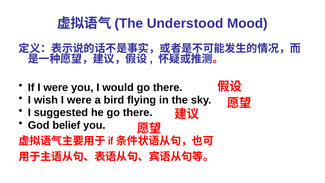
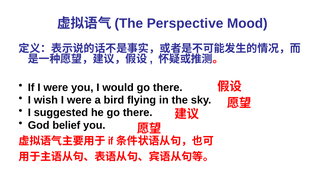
Understood: Understood -> Perspective
